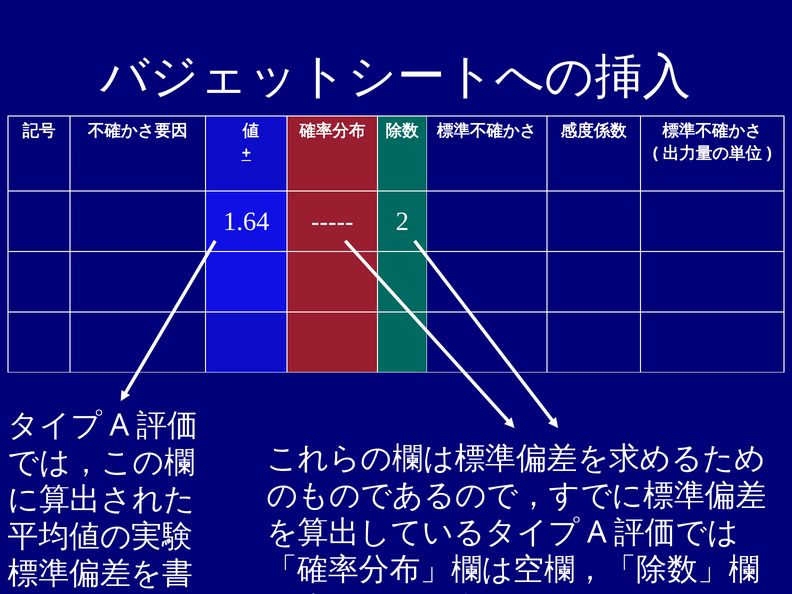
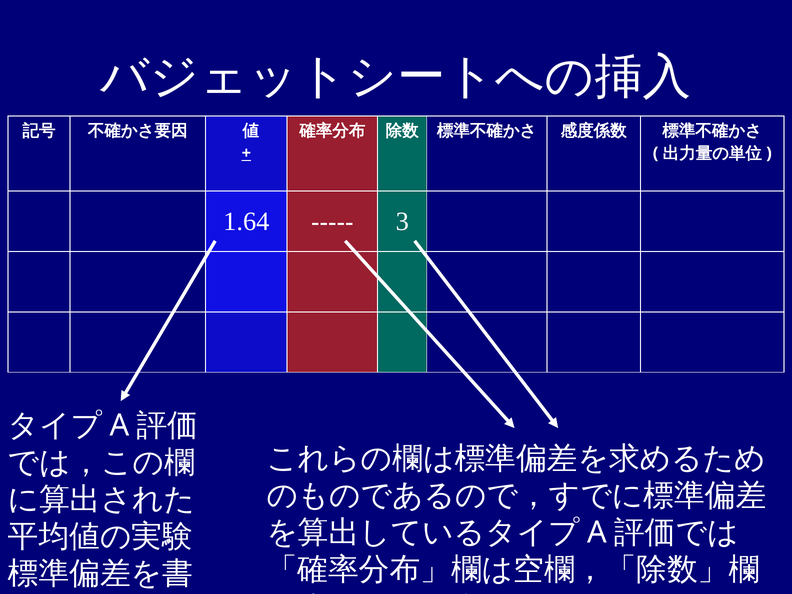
2: 2 -> 3
